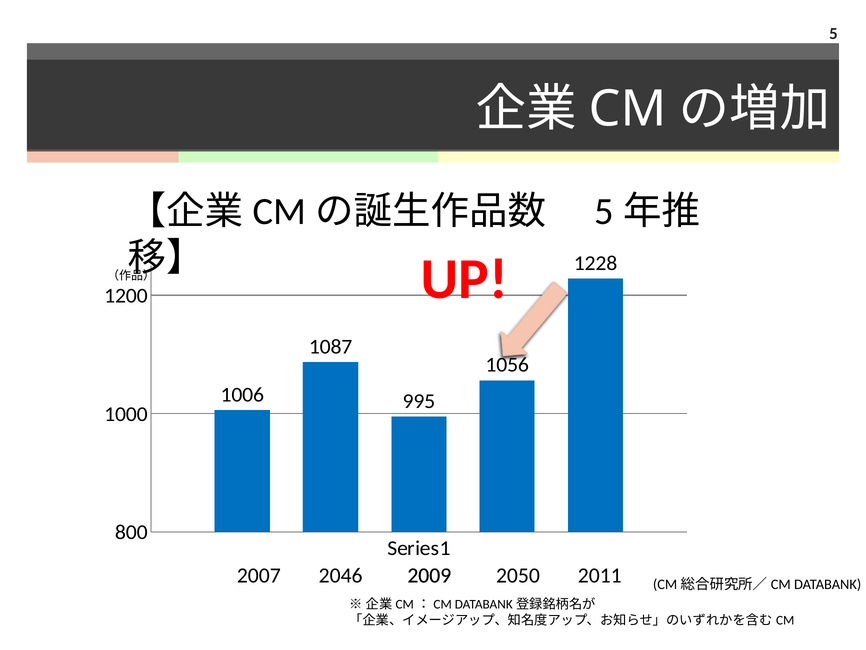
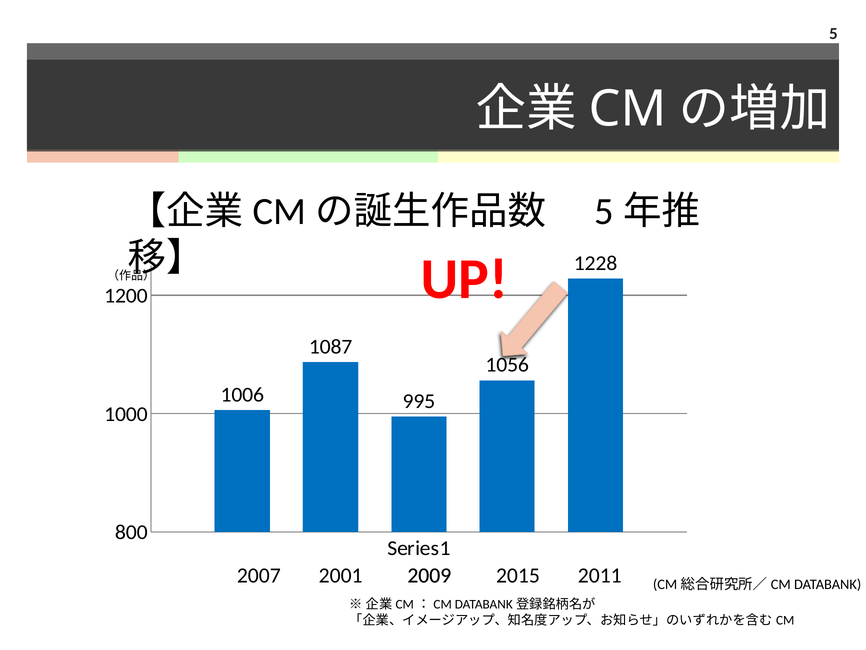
2046: 2046 -> 2001
2050: 2050 -> 2015
